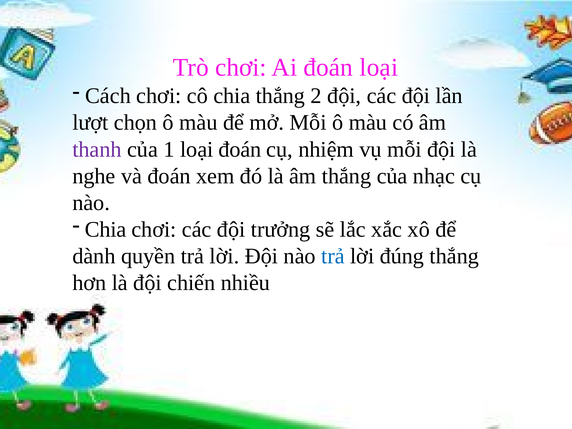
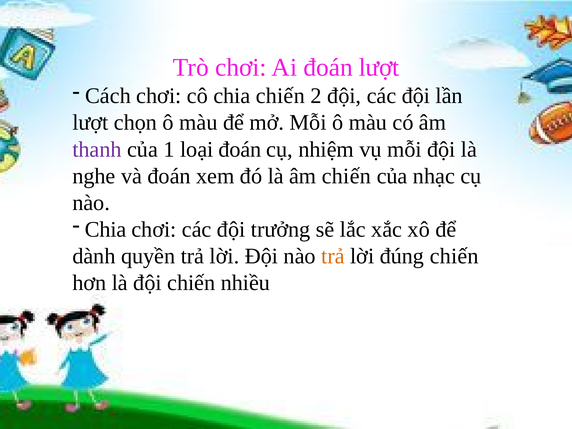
đoán loại: loại -> lượt
chia thắng: thắng -> chiến
âm thắng: thắng -> chiến
trả at (333, 256) colour: blue -> orange
đúng thắng: thắng -> chiến
